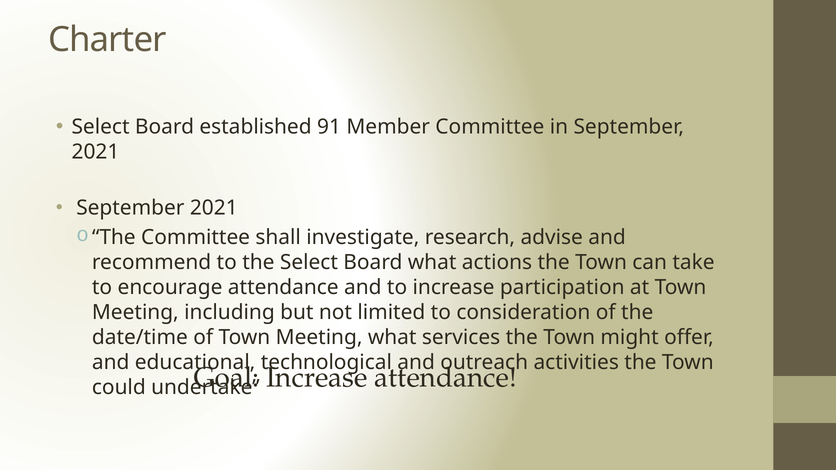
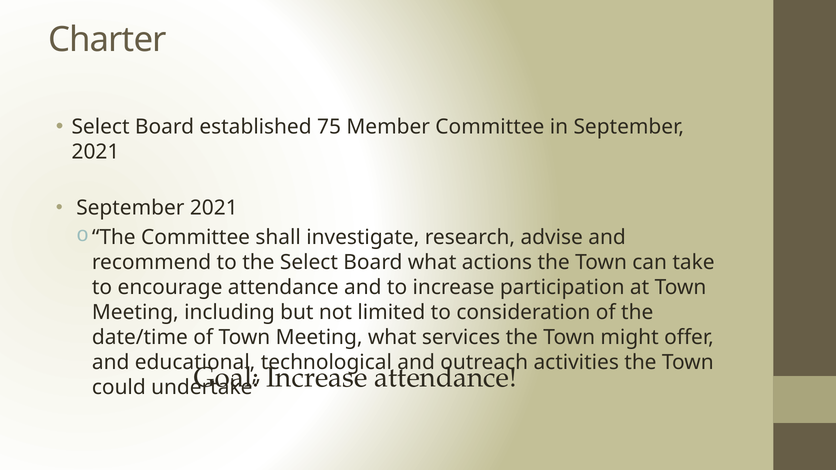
91: 91 -> 75
